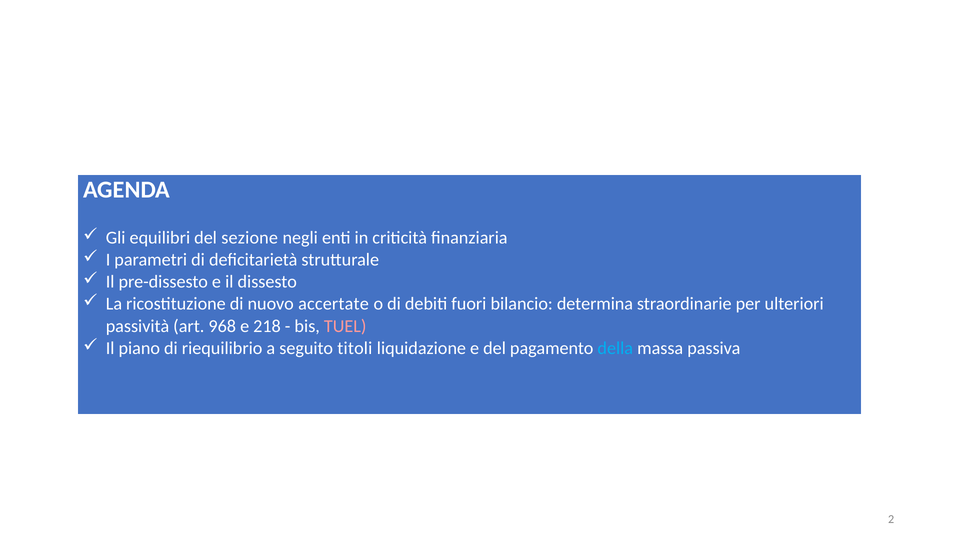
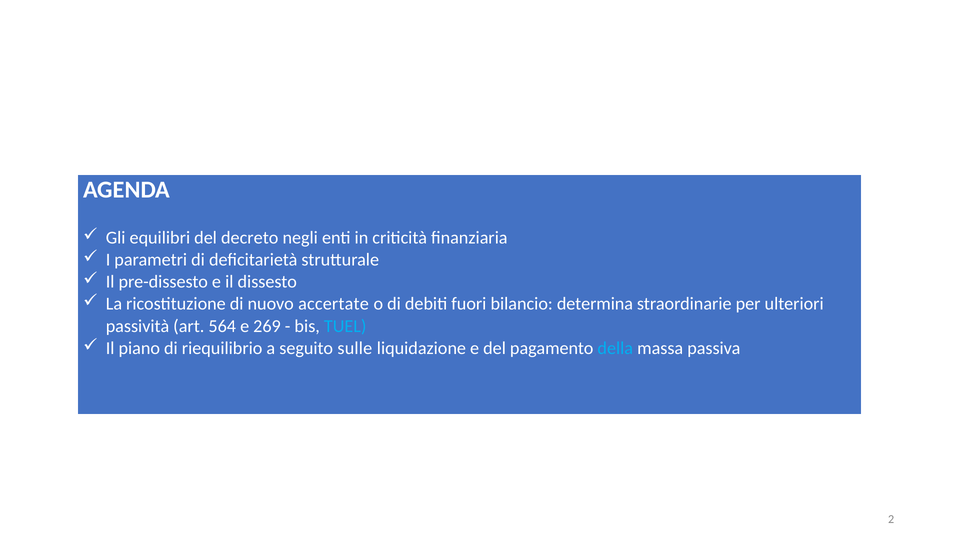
sezione: sezione -> decreto
968: 968 -> 564
218: 218 -> 269
TUEL colour: pink -> light blue
titoli: titoli -> sulle
